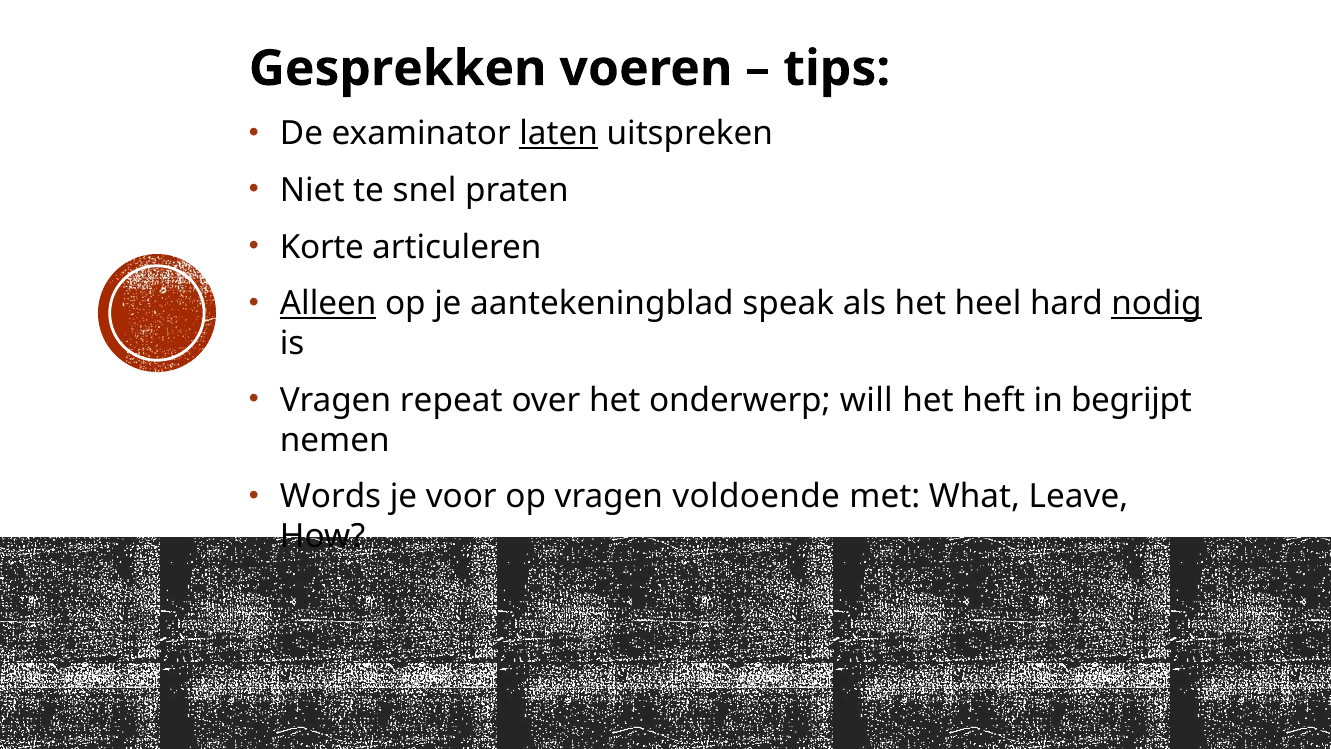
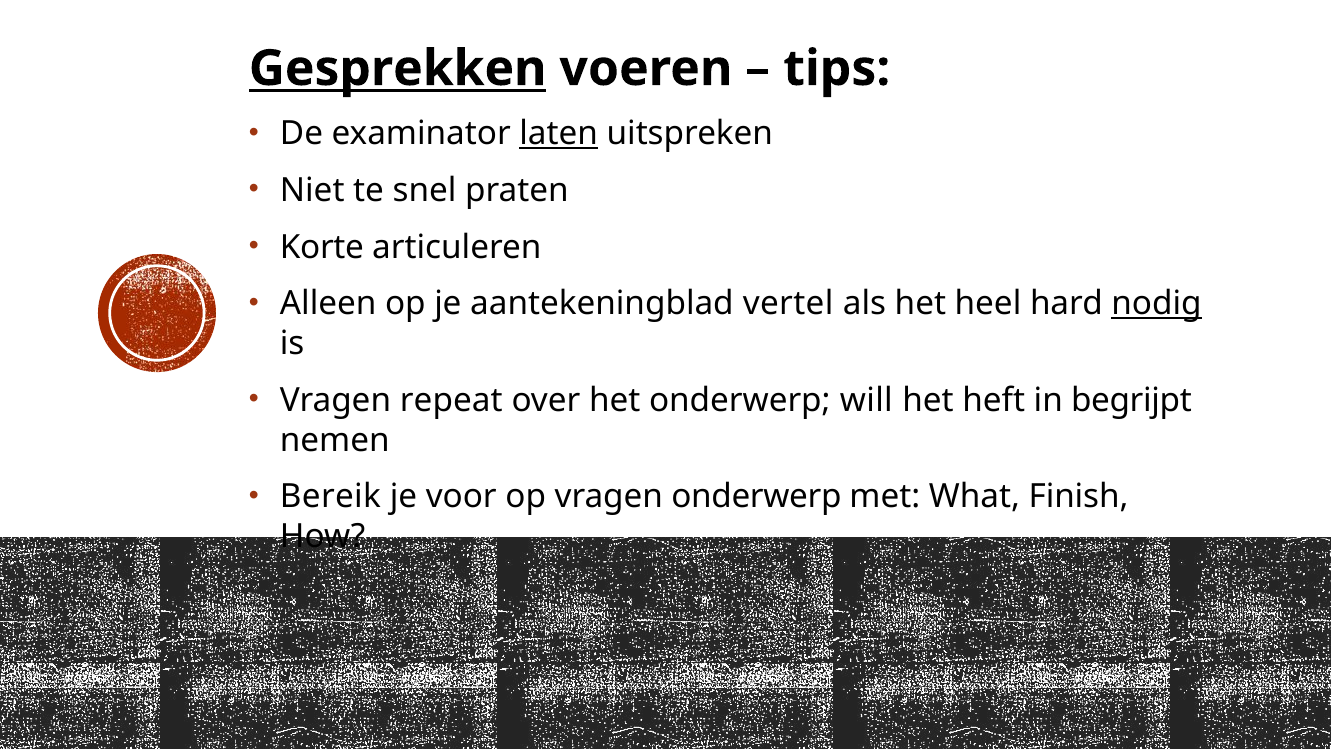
Gesprekken underline: none -> present
Alleen underline: present -> none
speak: speak -> vertel
Words: Words -> Bereik
vragen voldoende: voldoende -> onderwerp
Leave: Leave -> Finish
